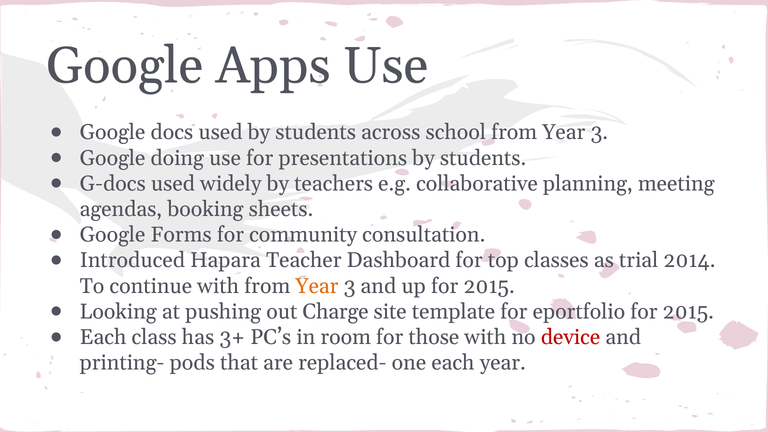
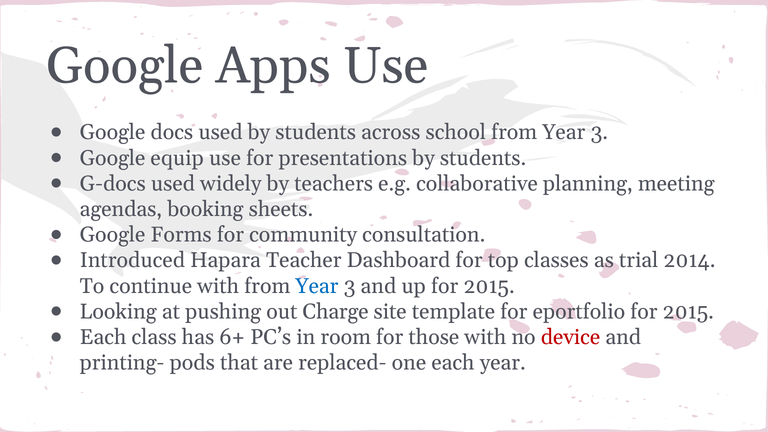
doing: doing -> equip
Year at (317, 286) colour: orange -> blue
3+: 3+ -> 6+
